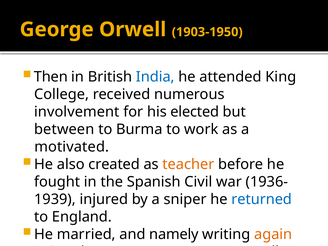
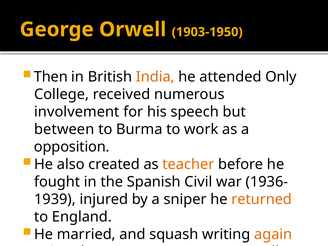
India colour: blue -> orange
King: King -> Only
elected: elected -> speech
motivated: motivated -> opposition
returned colour: blue -> orange
namely: namely -> squash
